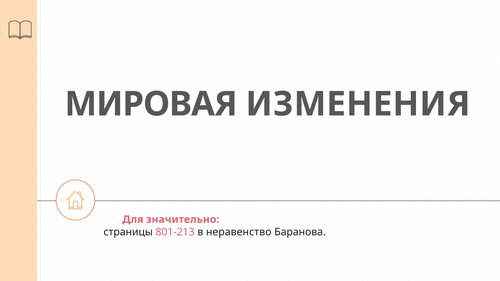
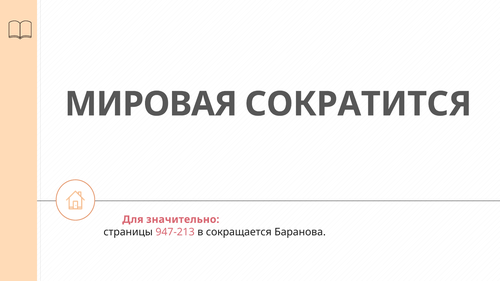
ИЗМЕНЕНИЯ: ИЗМЕНЕНИЯ -> СОКРАТИТСЯ
801-213: 801-213 -> 947-213
неравенство: неравенство -> сокращается
